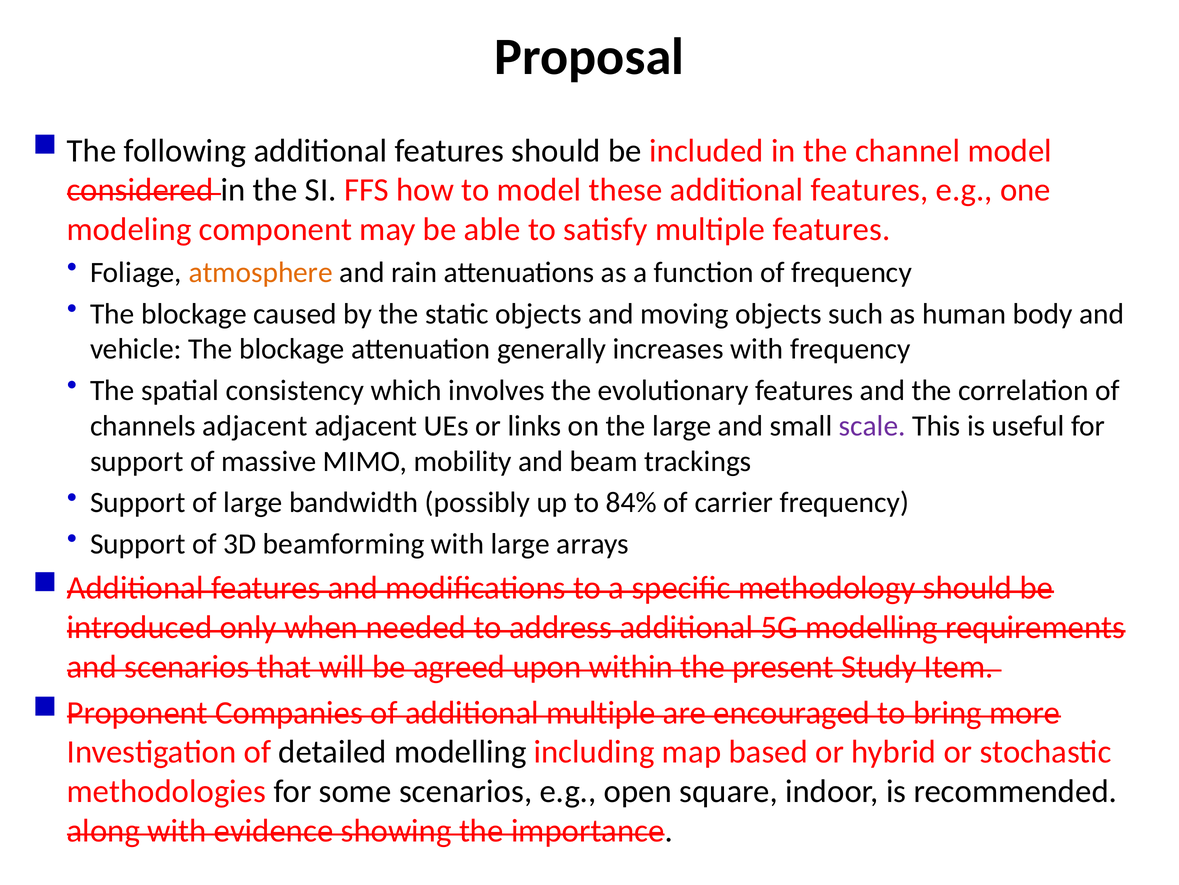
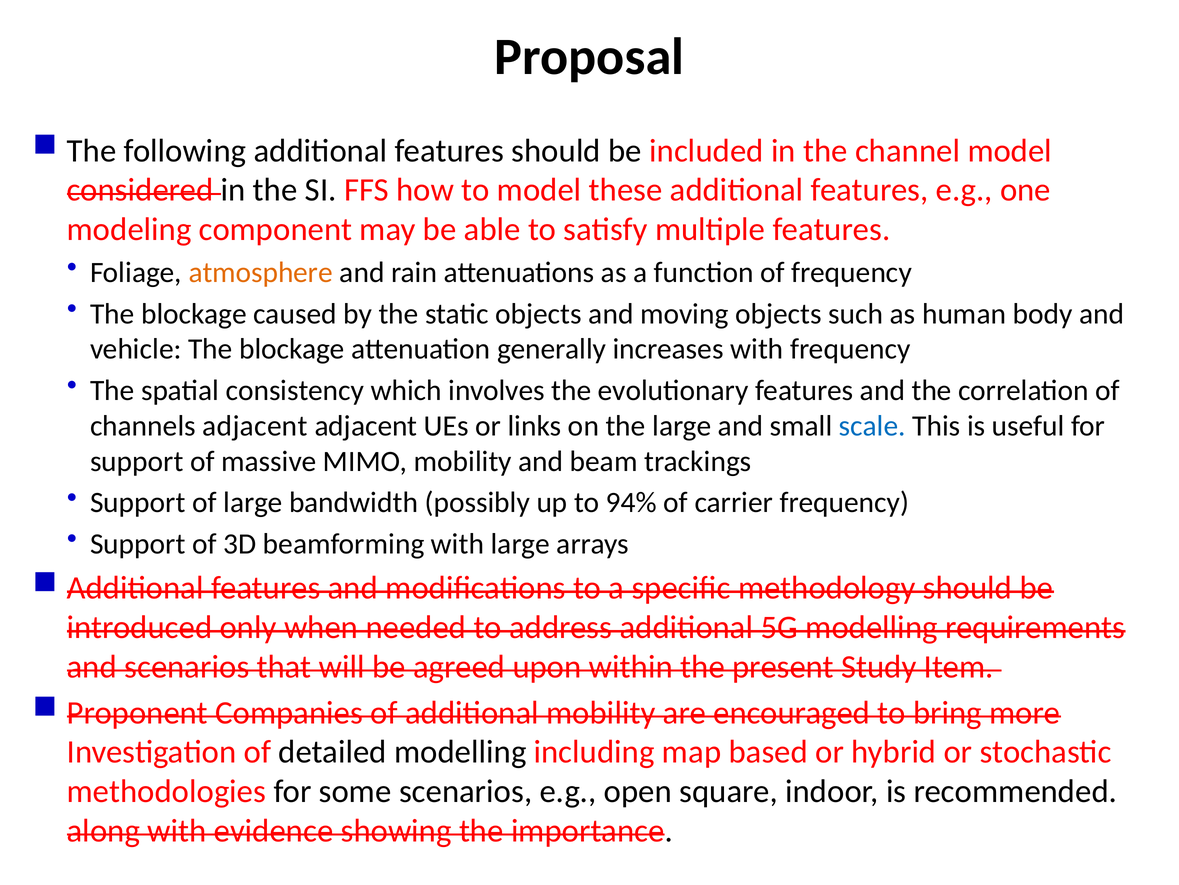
scale colour: purple -> blue
84%: 84% -> 94%
additional multiple: multiple -> mobility
